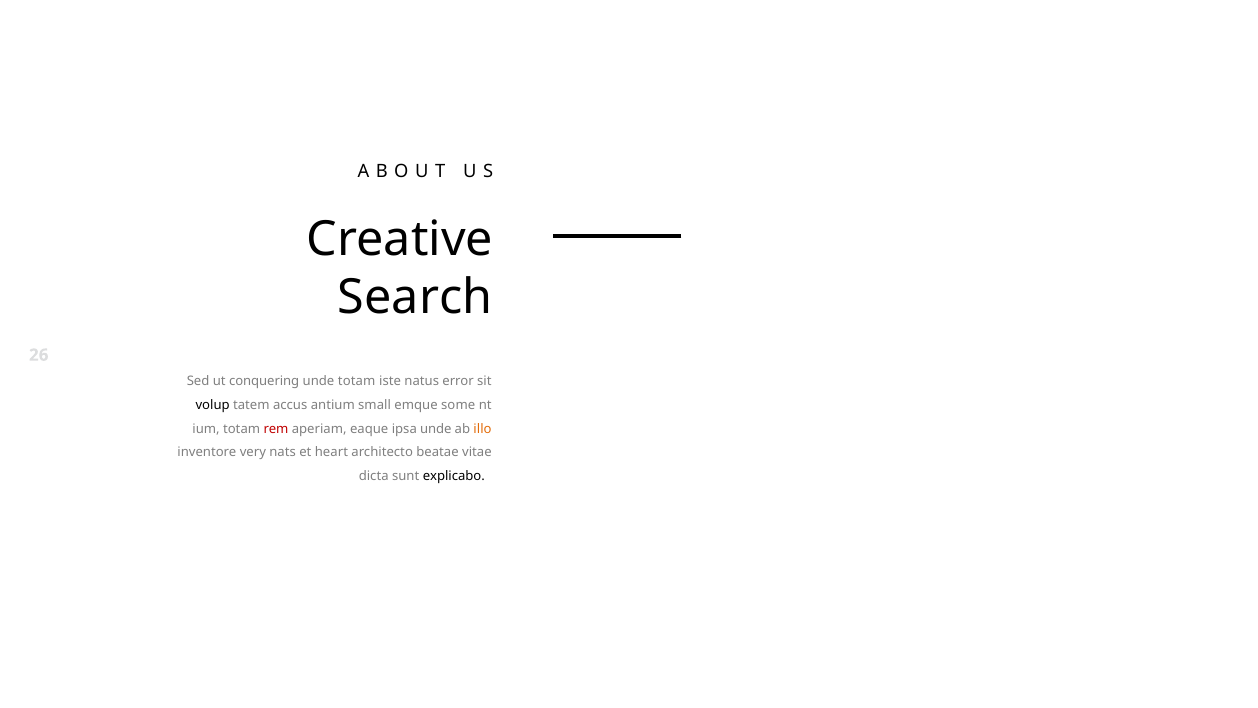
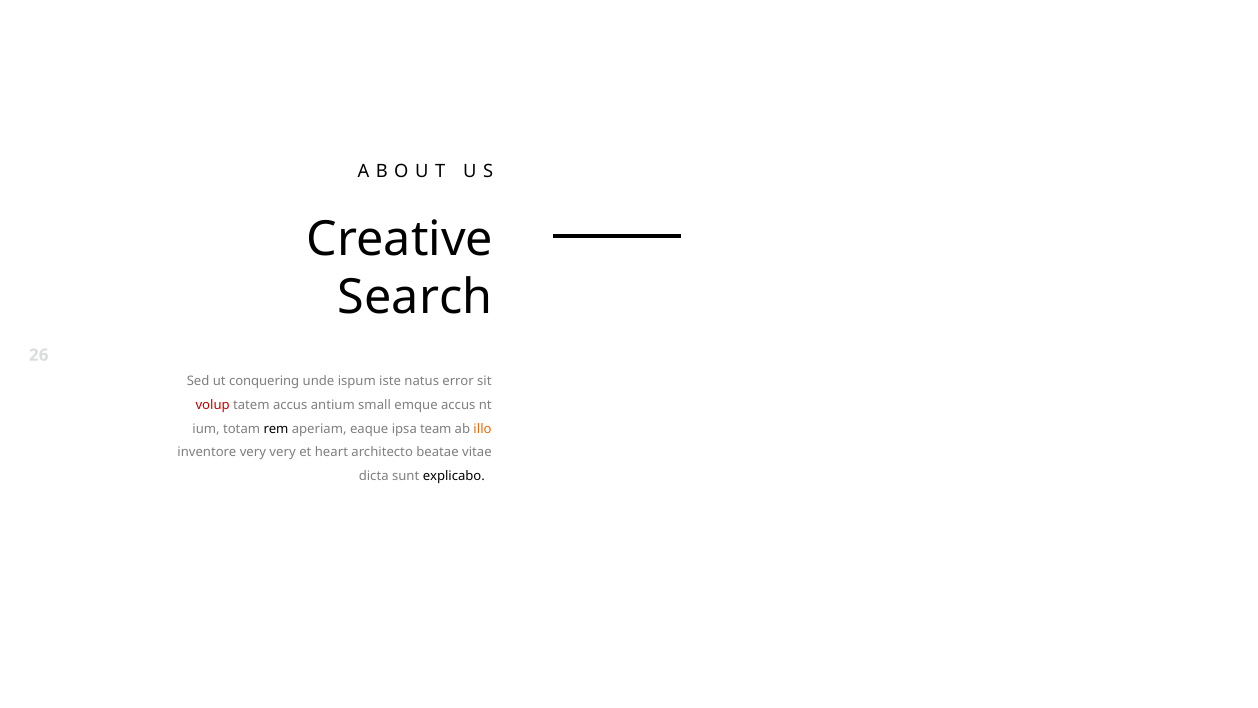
unde totam: totam -> ispum
volup colour: black -> red
emque some: some -> accus
rem colour: red -> black
ipsa unde: unde -> team
very nats: nats -> very
